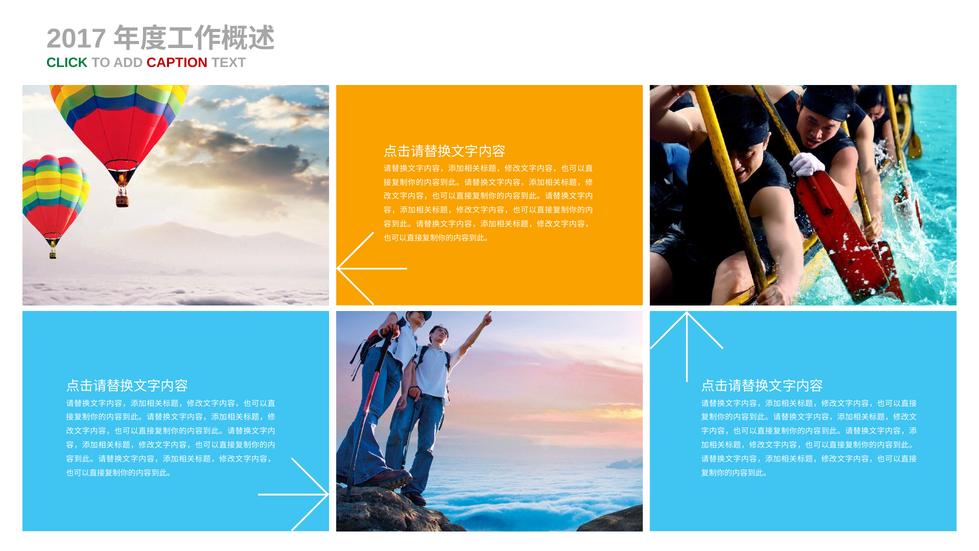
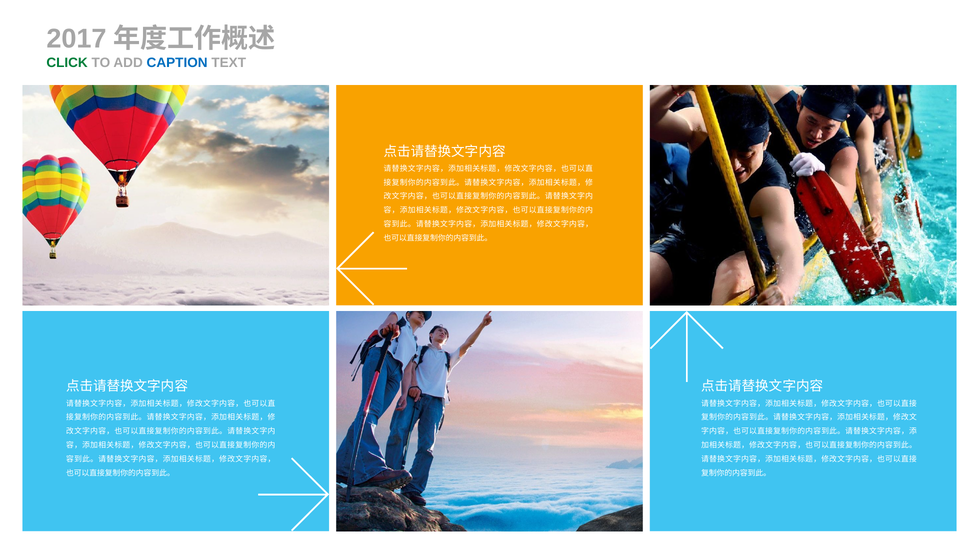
CAPTION colour: red -> blue
